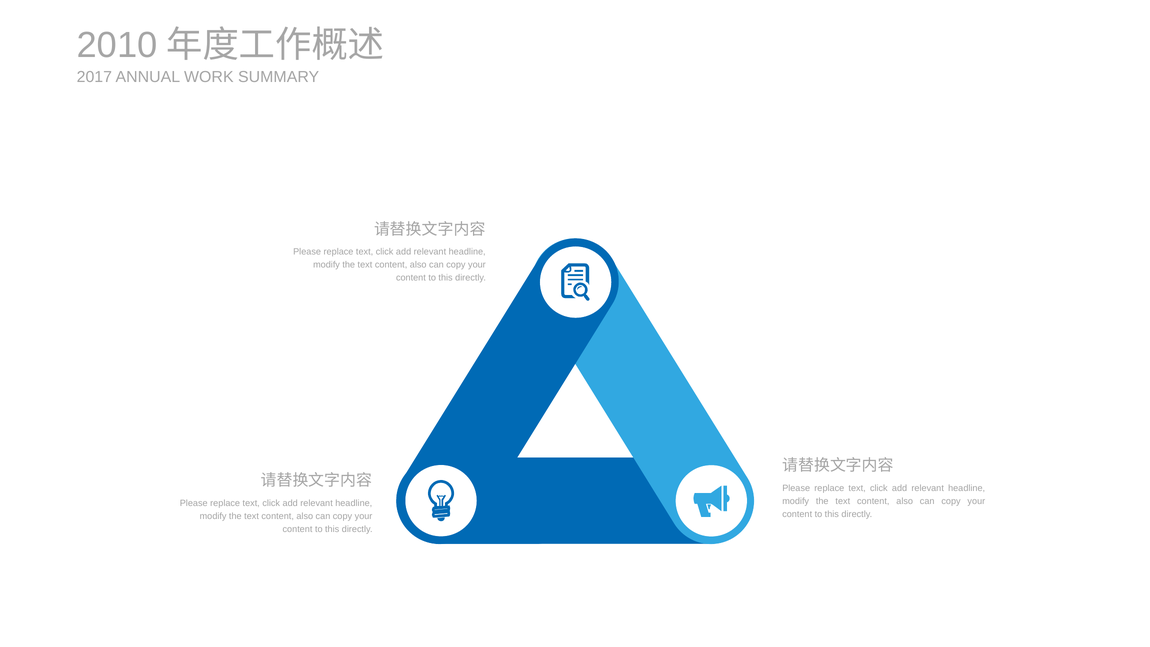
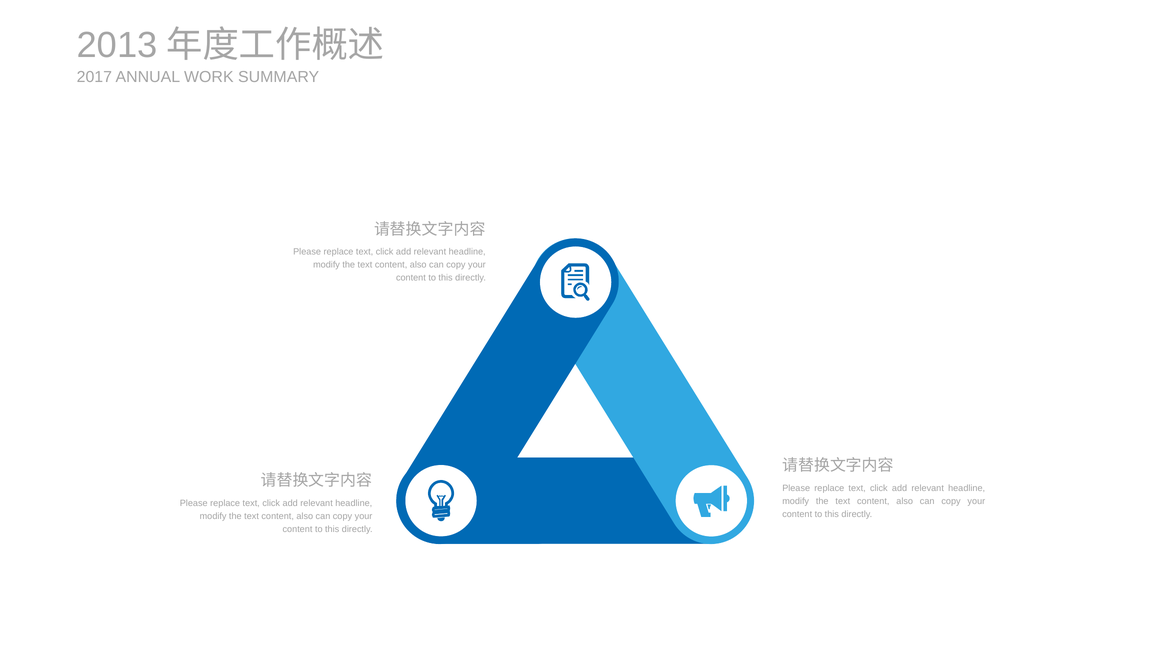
2010: 2010 -> 2013
